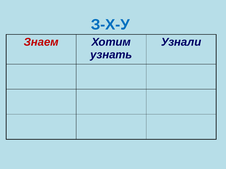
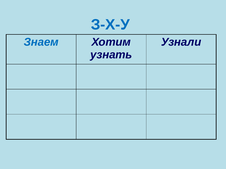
Знаем colour: red -> blue
